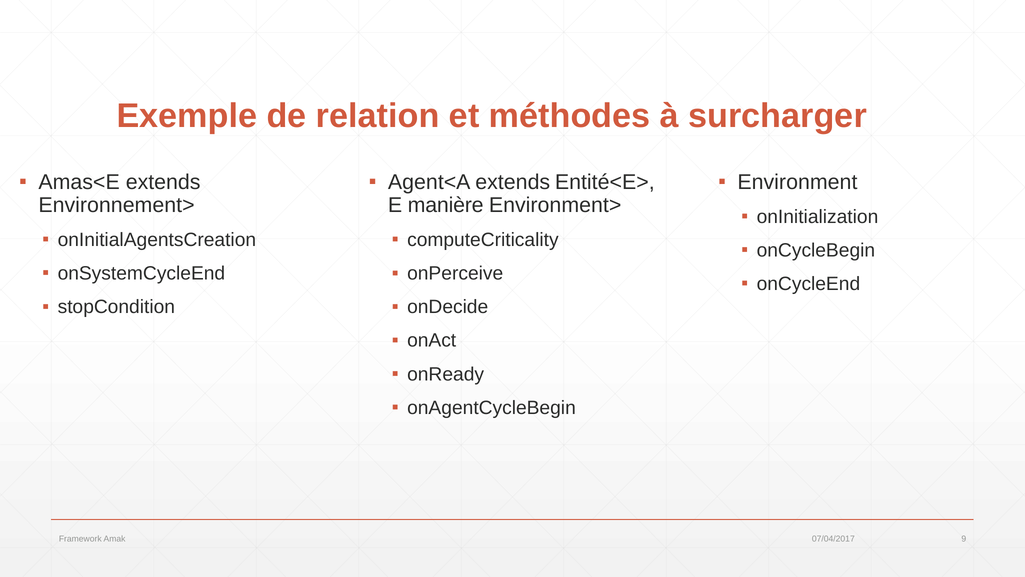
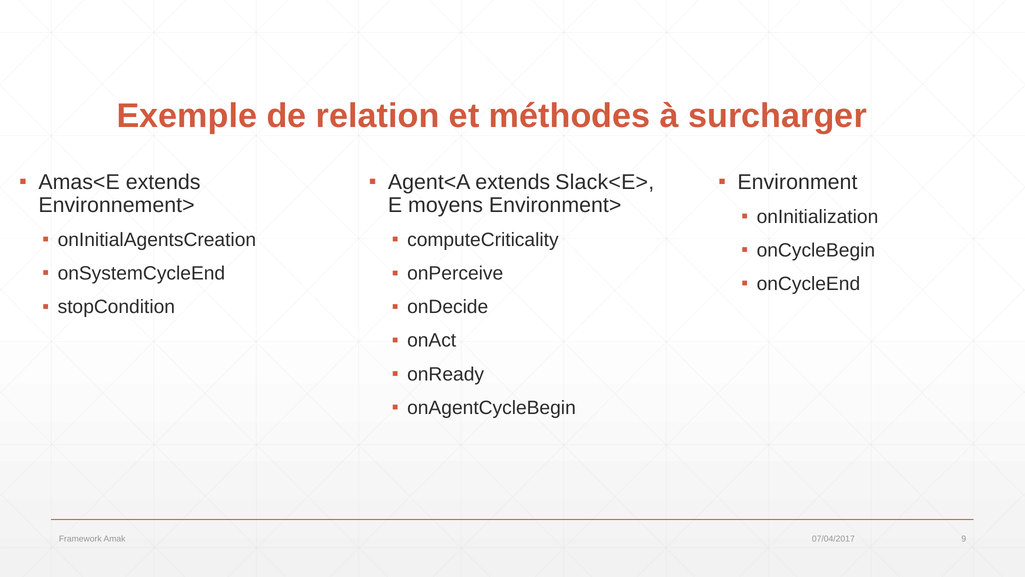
Entité<E>: Entité<E> -> Slack<E>
manière: manière -> moyens
